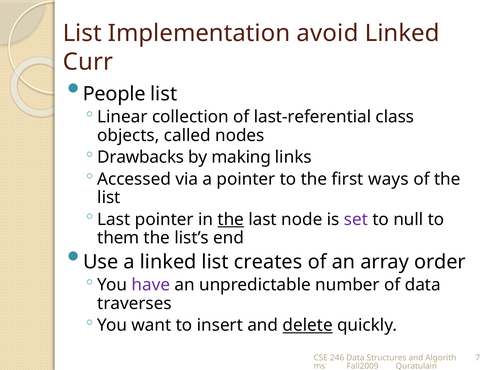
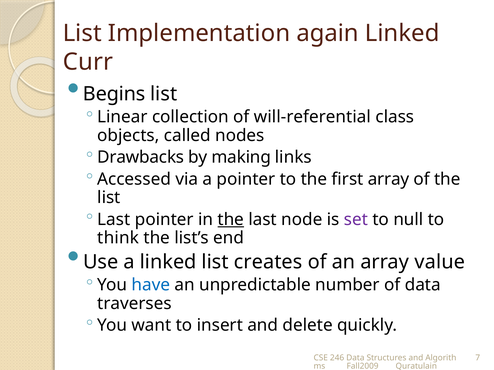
avoid: avoid -> again
People: People -> Begins
last-referential: last-referential -> will-referential
first ways: ways -> array
them: them -> think
order: order -> value
have colour: purple -> blue
delete underline: present -> none
